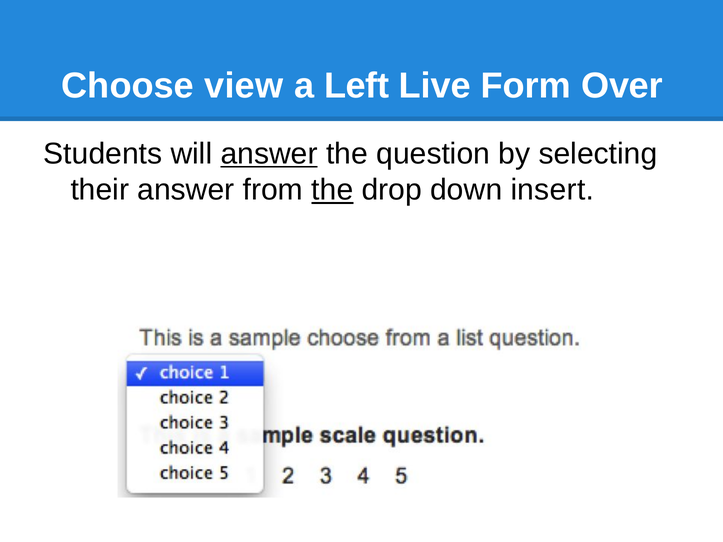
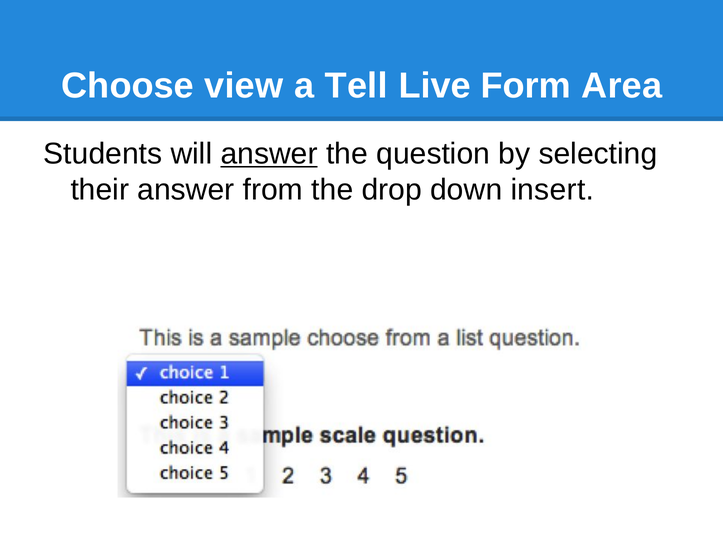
Left: Left -> Tell
Over: Over -> Area
the at (332, 190) underline: present -> none
